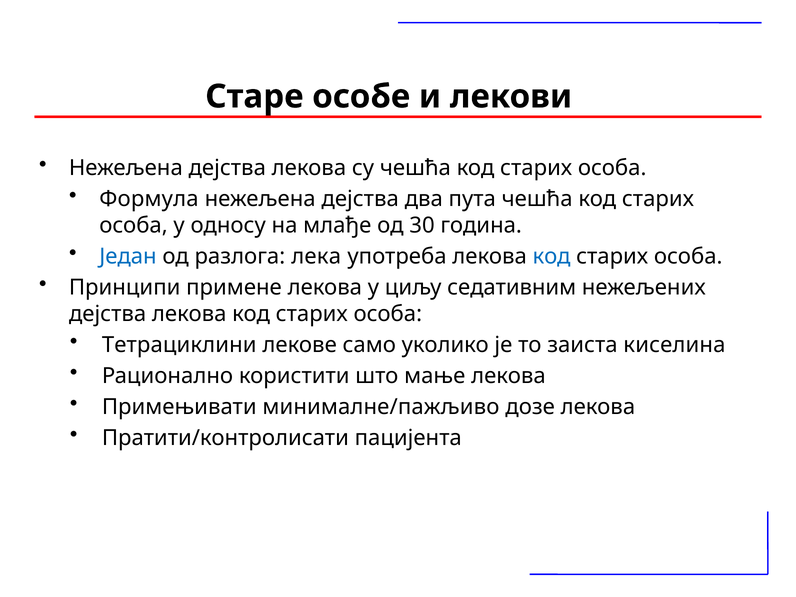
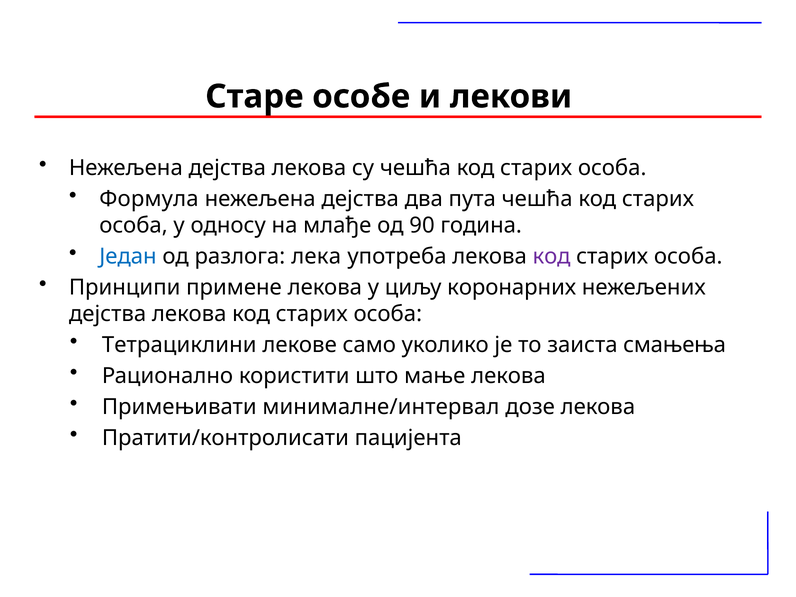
30: 30 -> 90
код at (552, 257) colour: blue -> purple
седативним: седативним -> коронарних
киселина: киселина -> смањења
минималне/пажљиво: минималне/пажљиво -> минималне/интервал
